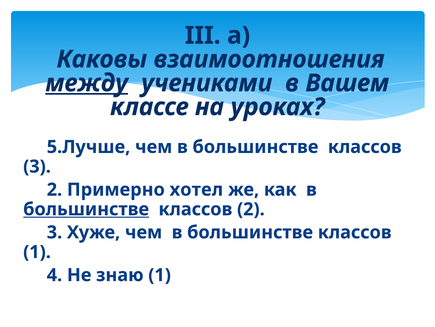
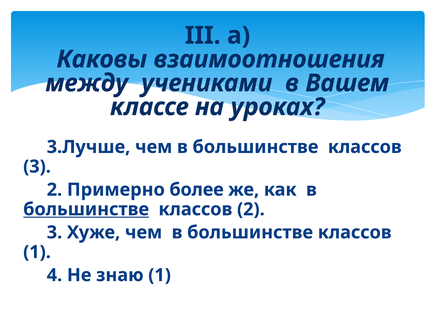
между underline: present -> none
5.Лучше: 5.Лучше -> 3.Лучше
хотел: хотел -> более
